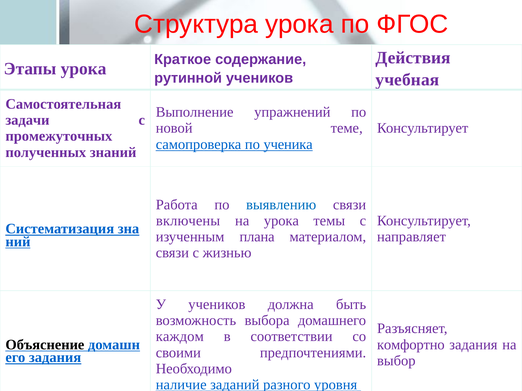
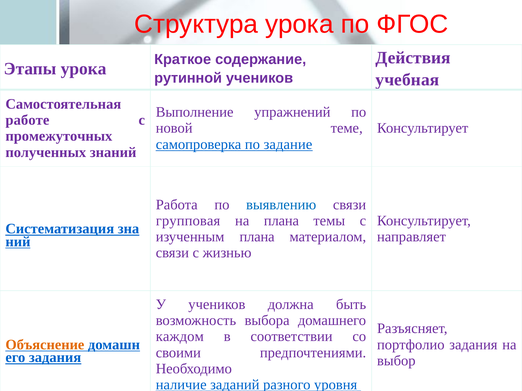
задачи: задачи -> работе
ученика: ученика -> задание
включены: включены -> групповая
на урока: урока -> плана
Объяснение colour: black -> orange
комфортно: комфортно -> портфолио
